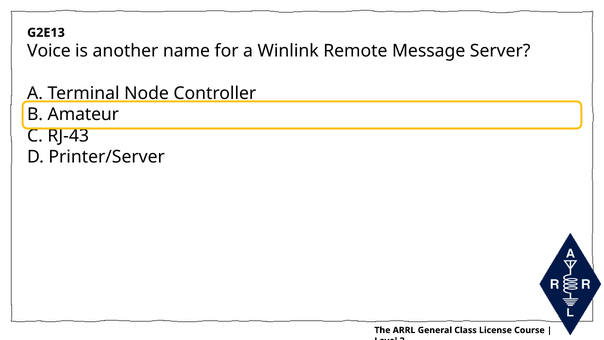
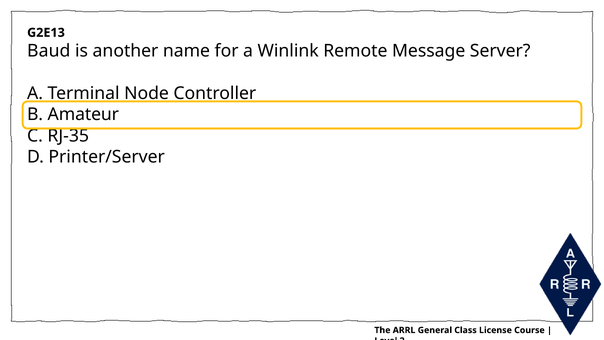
Voice: Voice -> Baud
RJ-43: RJ-43 -> RJ-35
